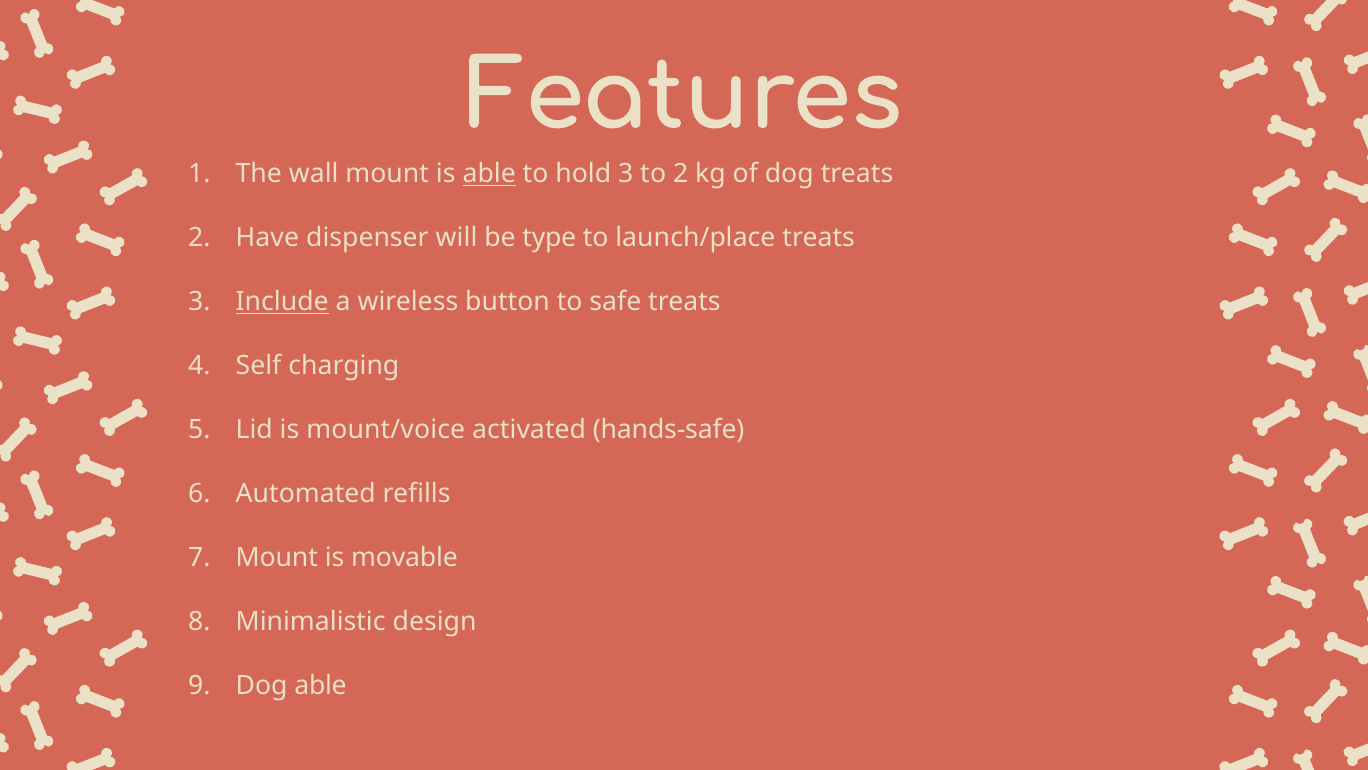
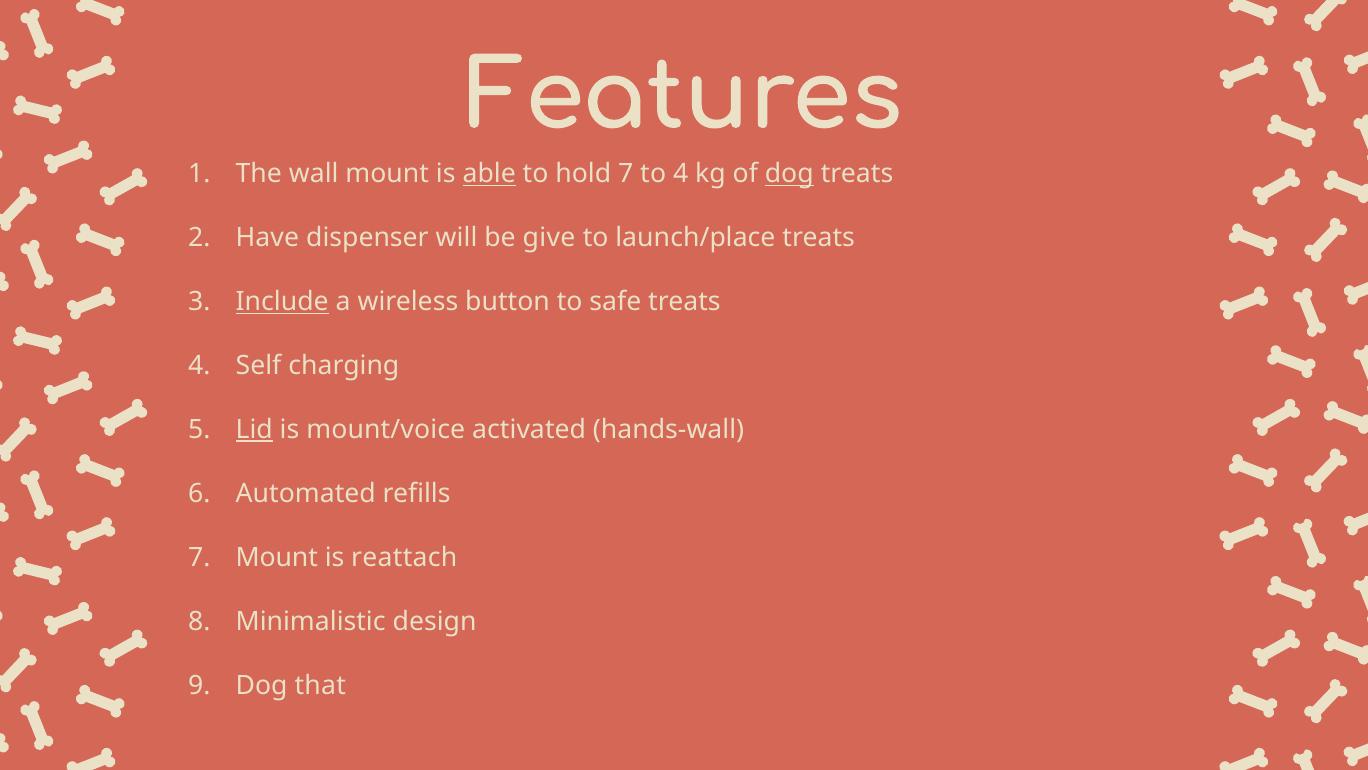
hold 3: 3 -> 7
to 2: 2 -> 4
dog at (789, 174) underline: none -> present
type: type -> give
Lid underline: none -> present
hands-safe: hands-safe -> hands-wall
movable: movable -> reattach
Dog able: able -> that
